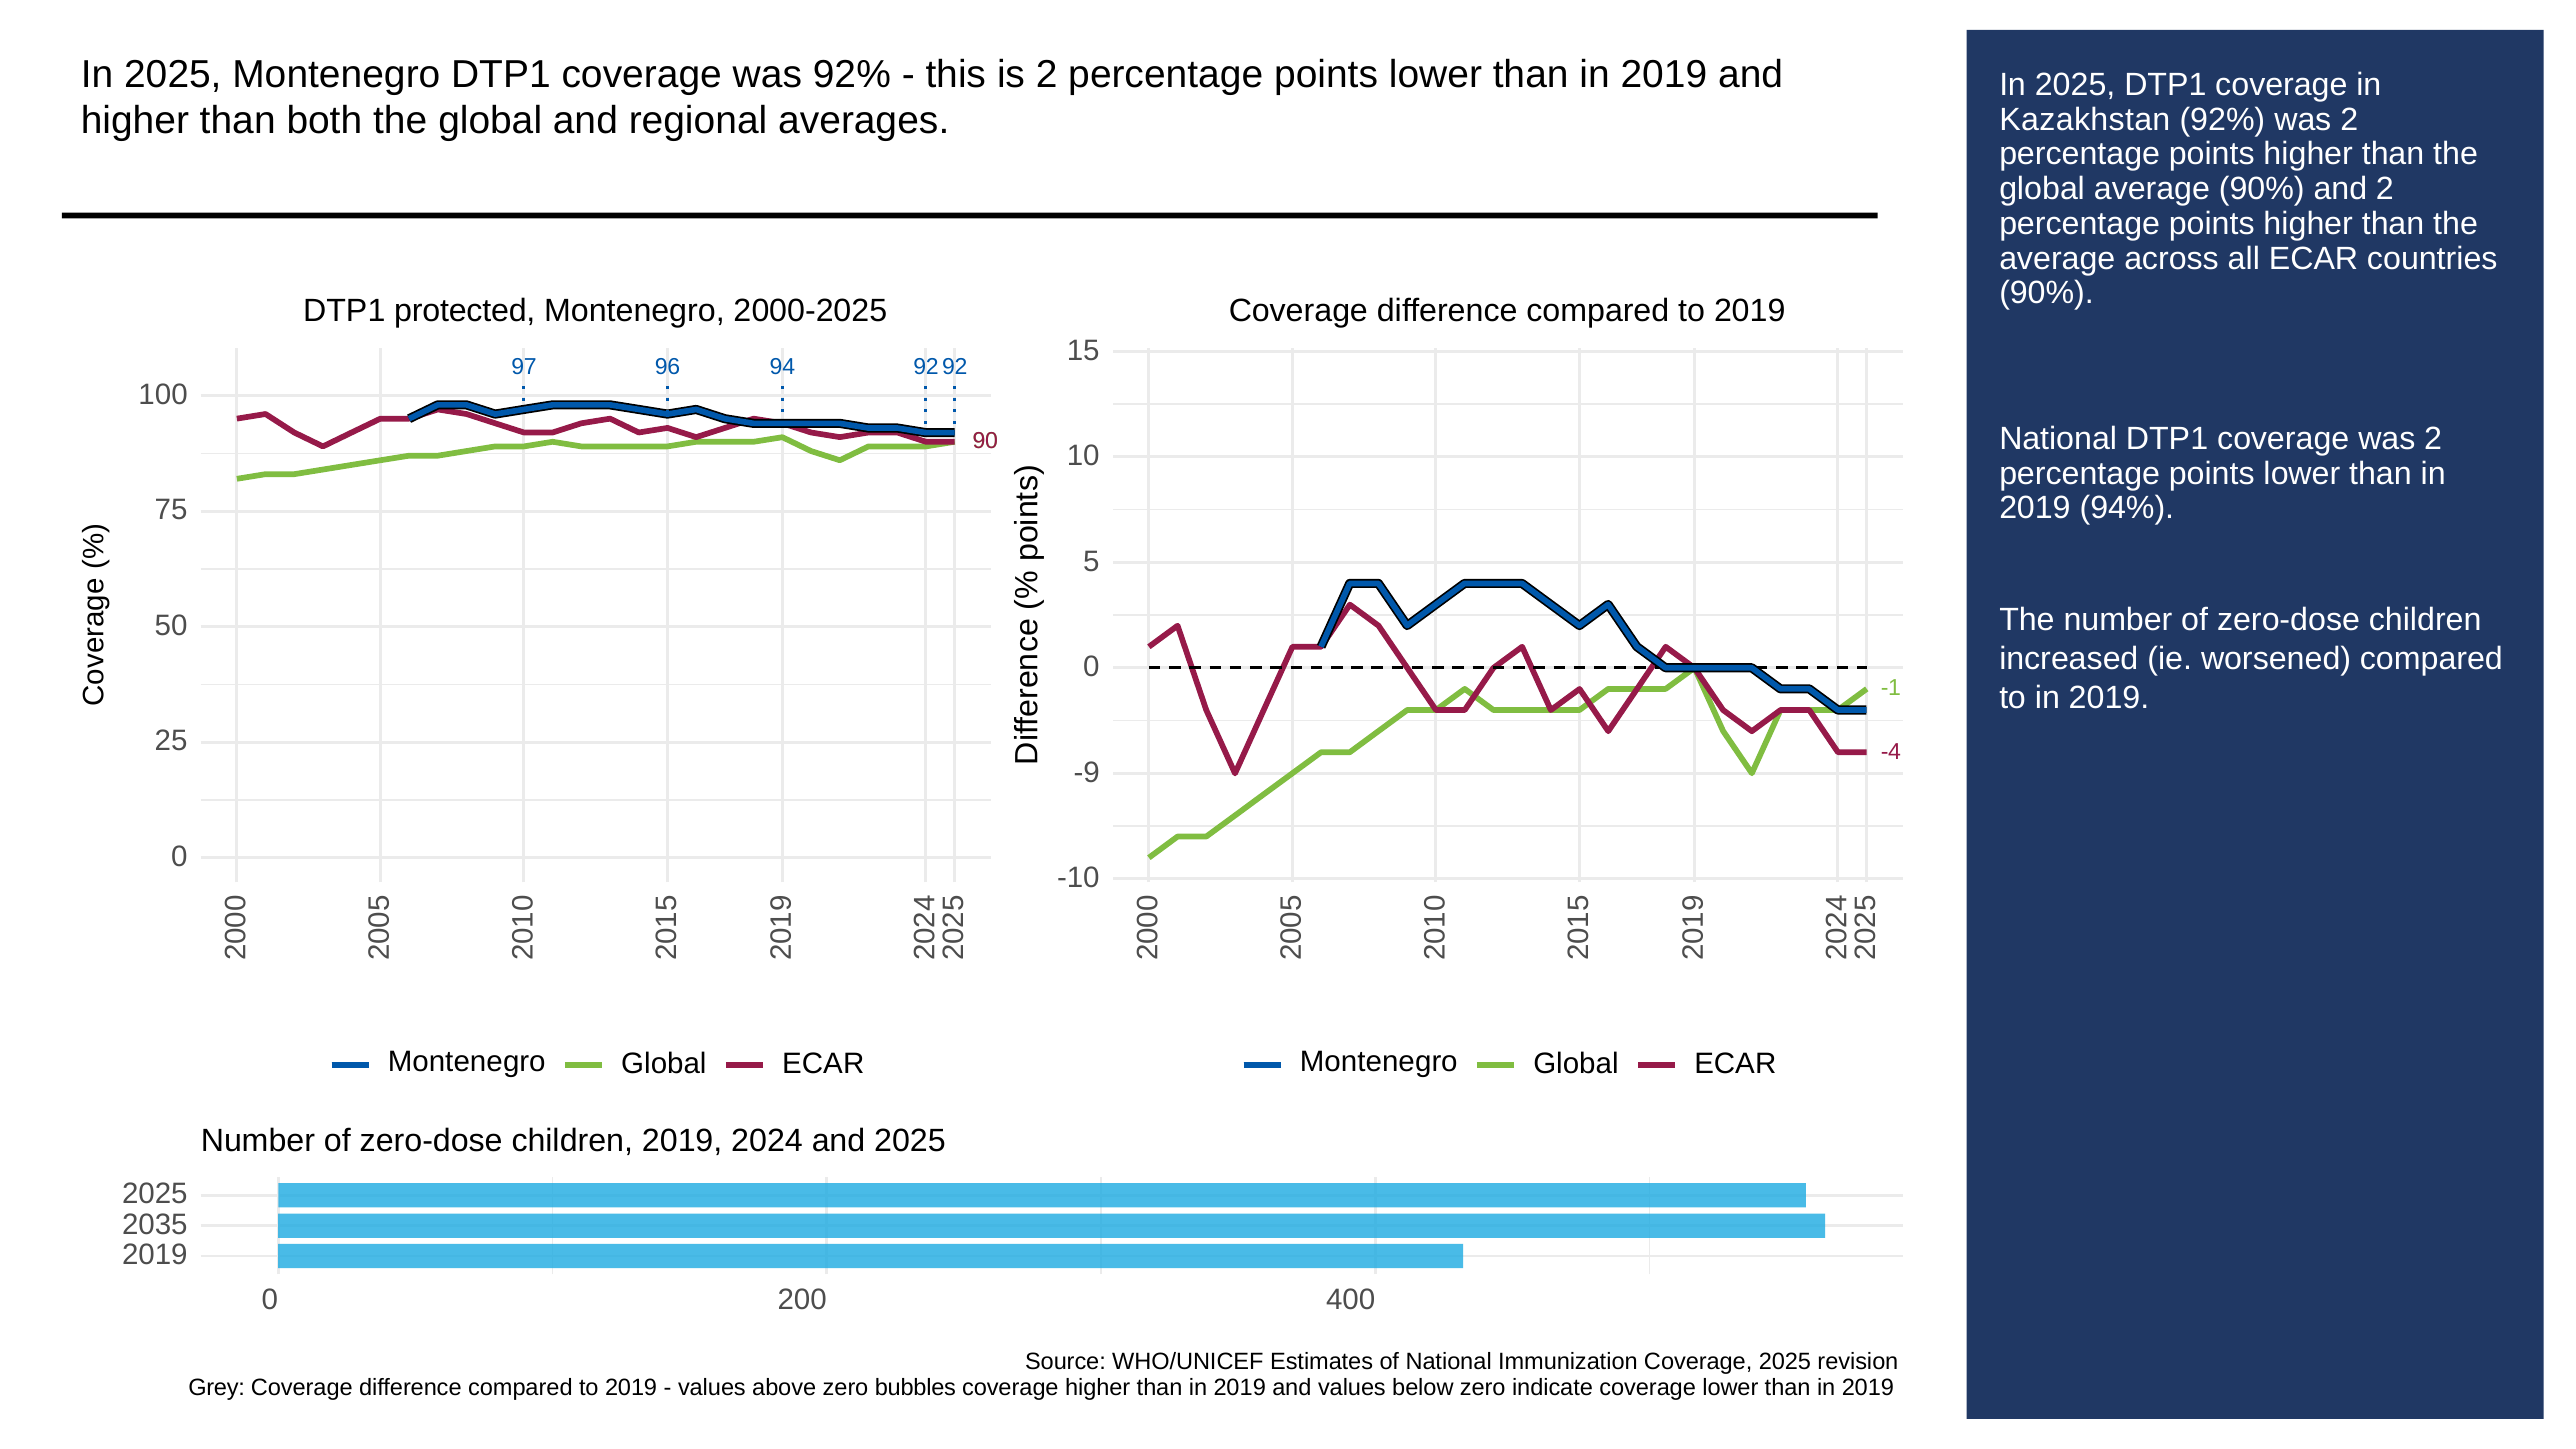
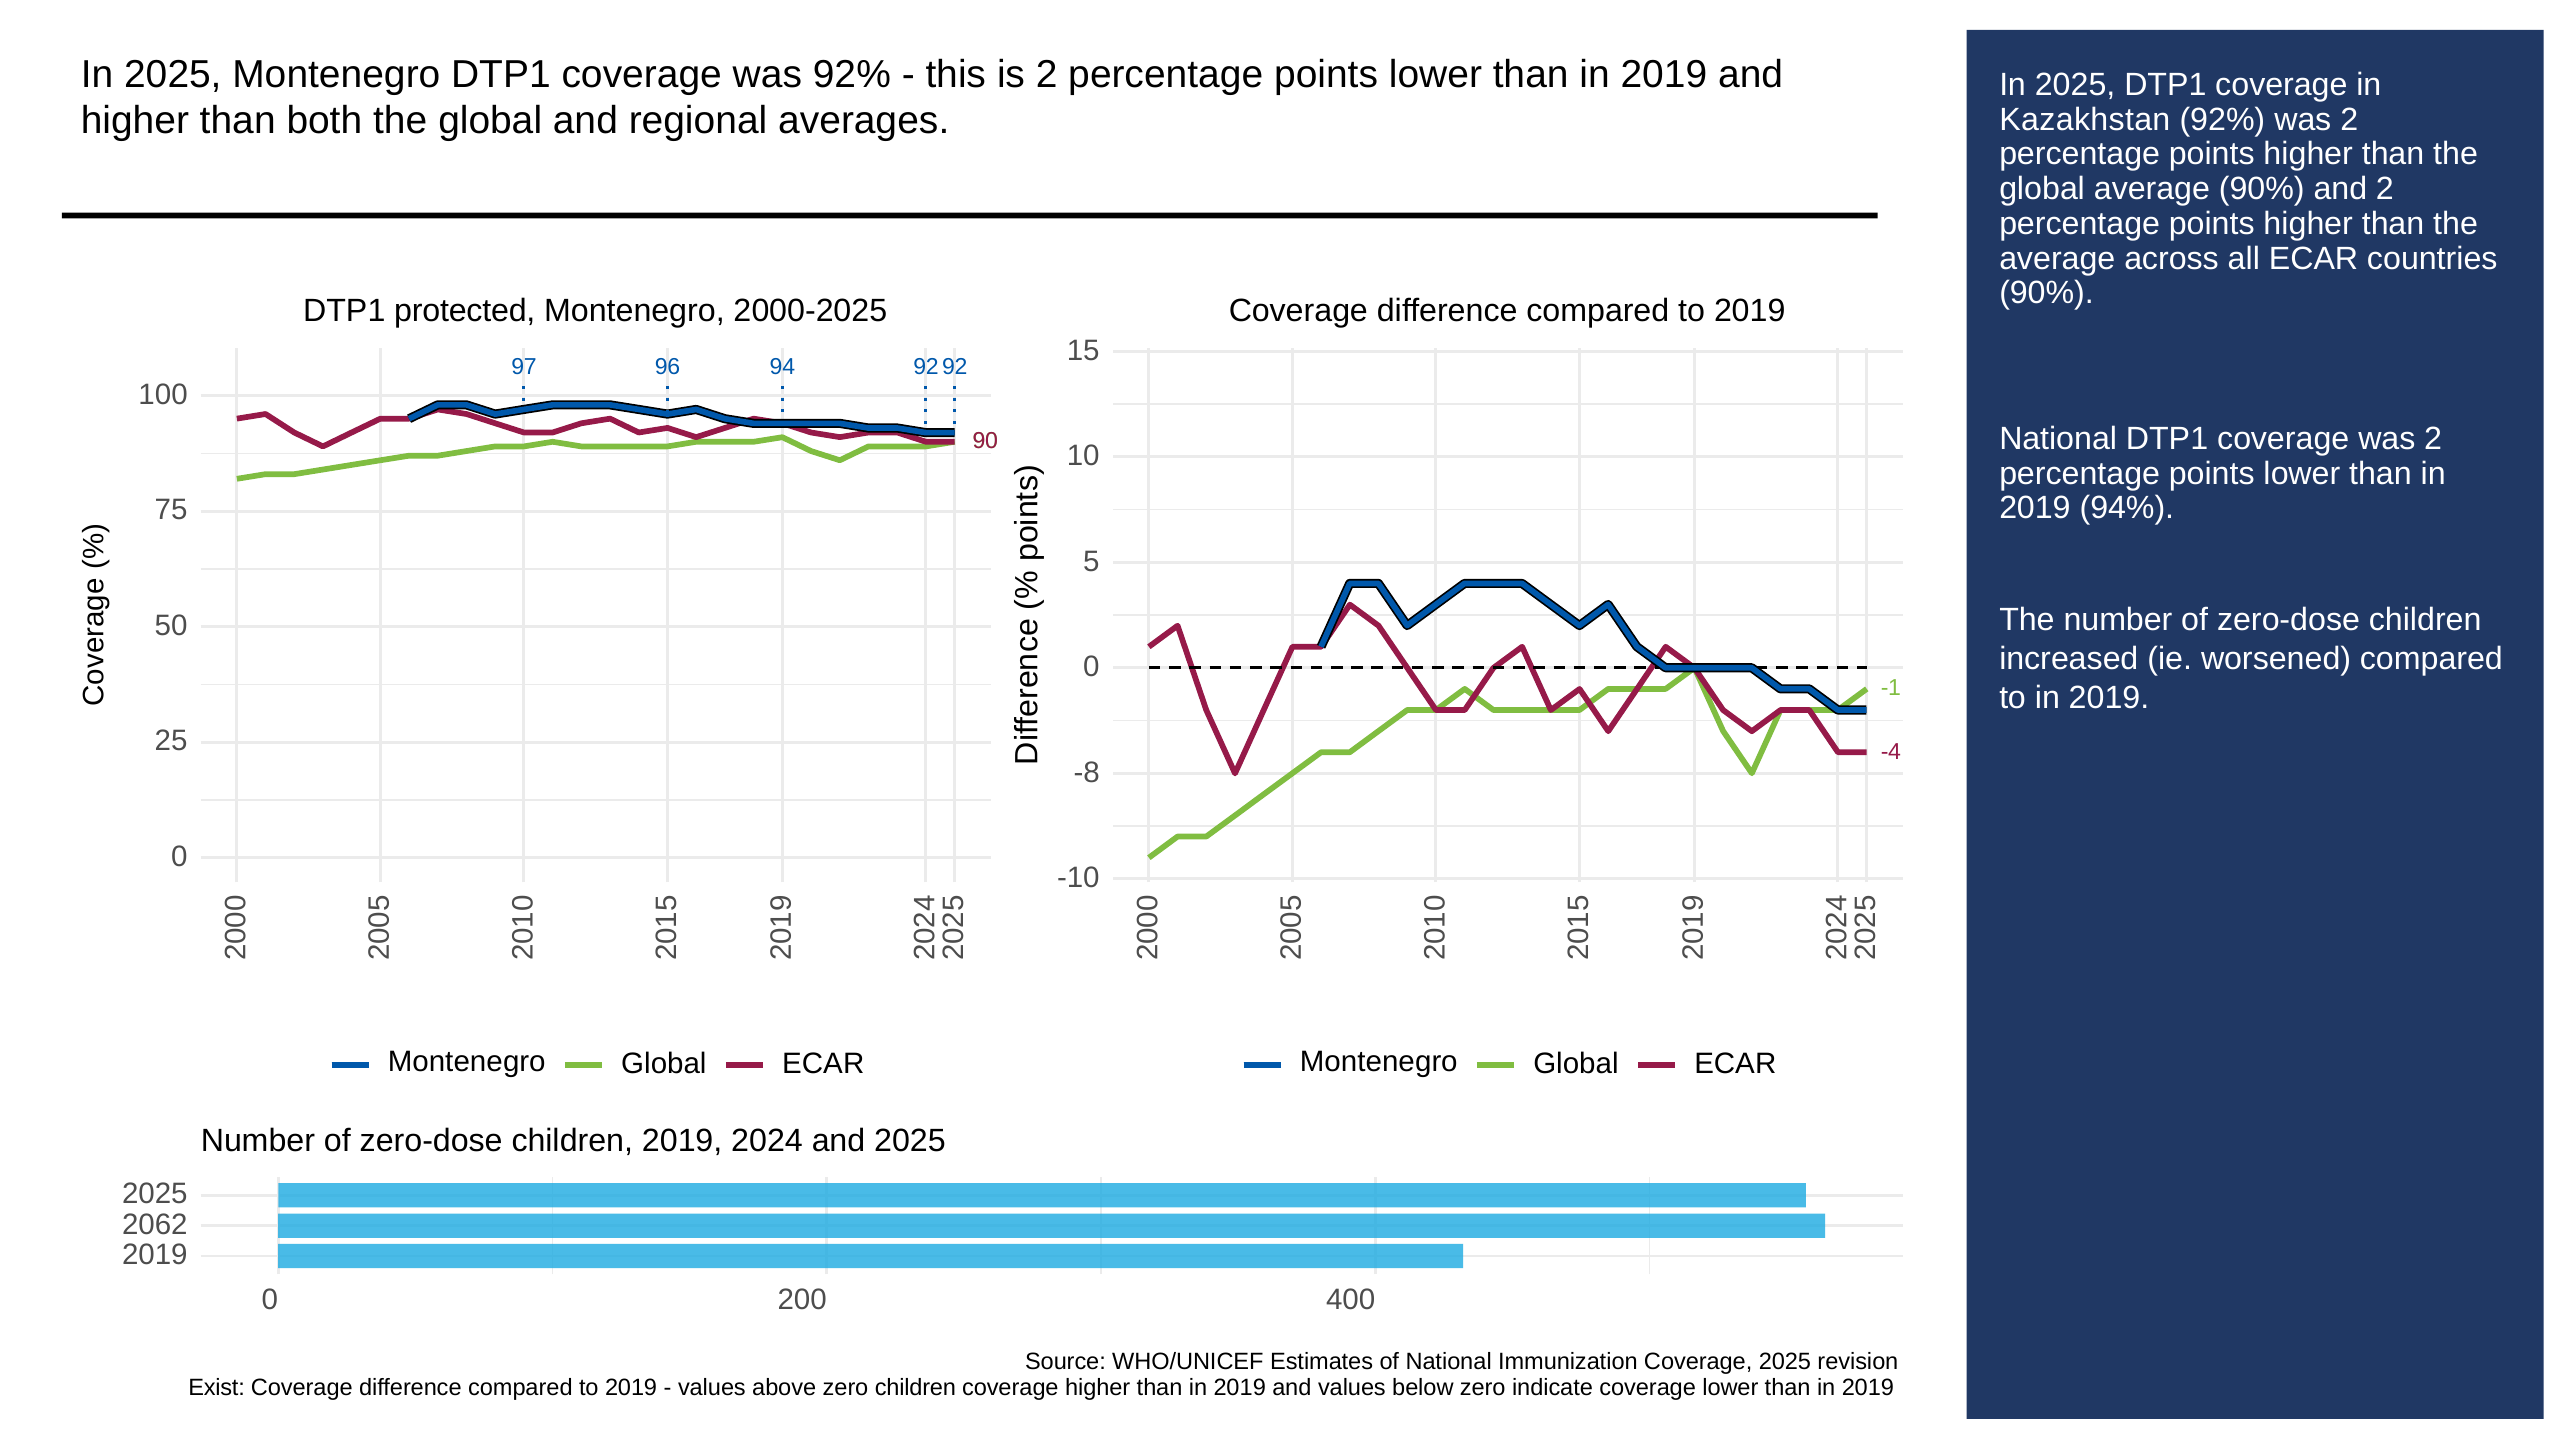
-9: -9 -> -8
2035: 2035 -> 2062
Grey: Grey -> Exist
zero bubbles: bubbles -> children
